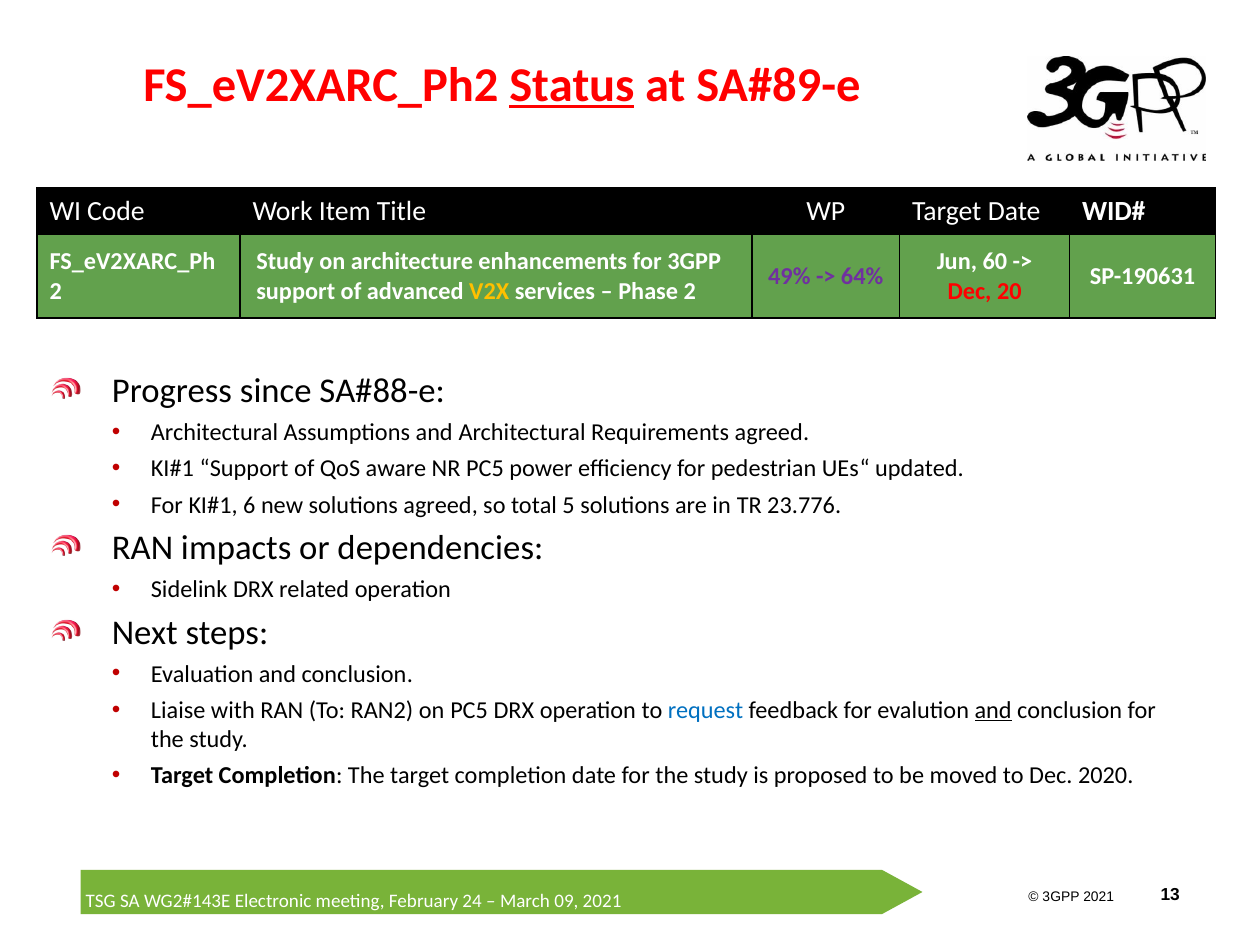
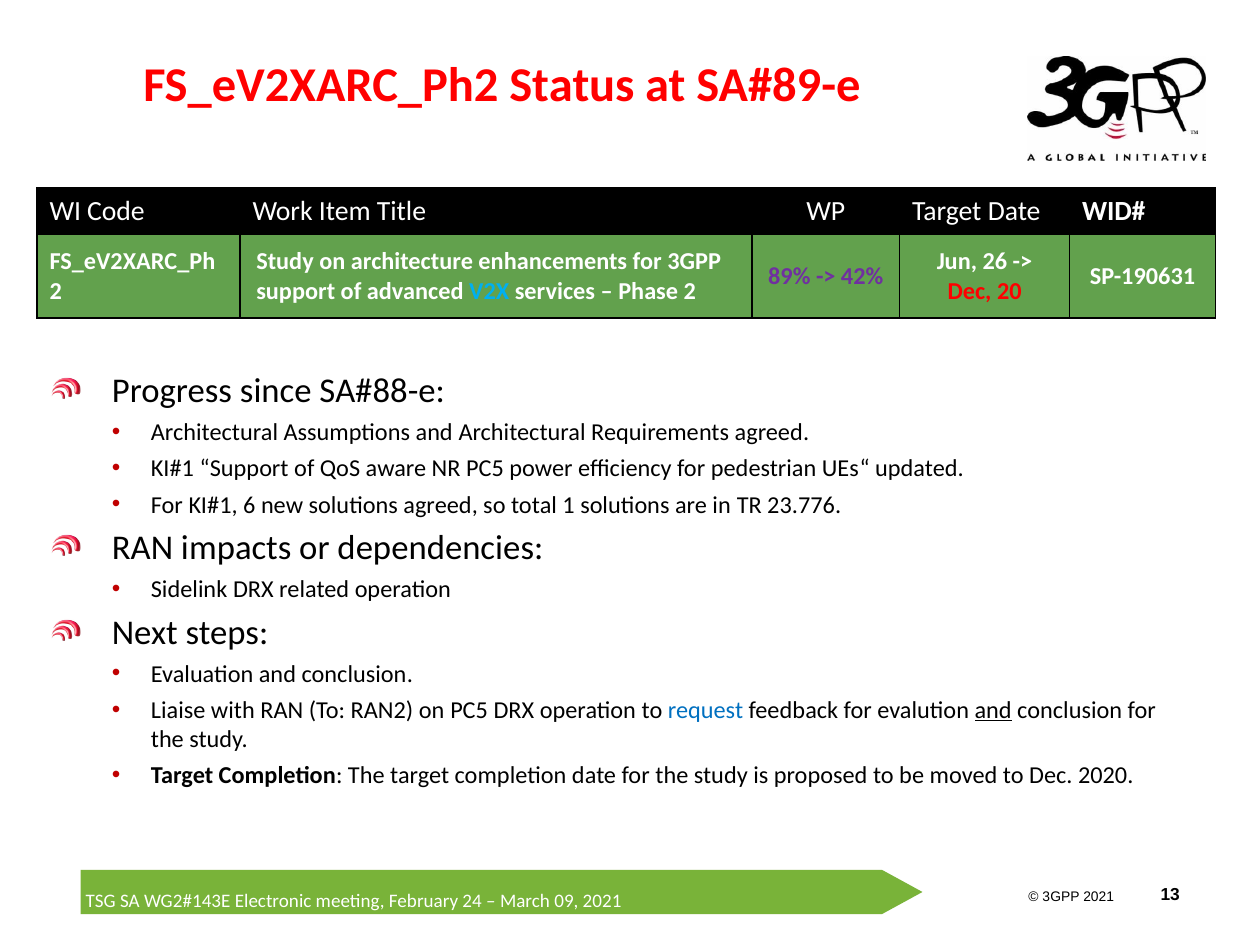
Status underline: present -> none
60: 60 -> 26
49%: 49% -> 89%
64%: 64% -> 42%
V2X colour: yellow -> light blue
5: 5 -> 1
